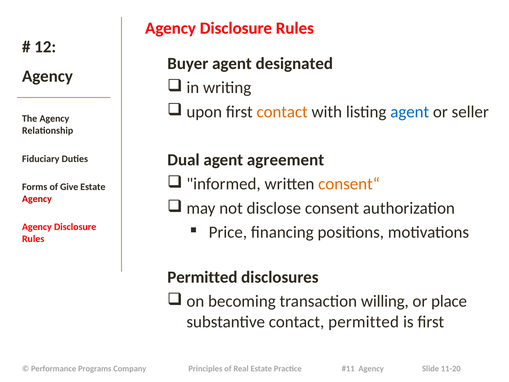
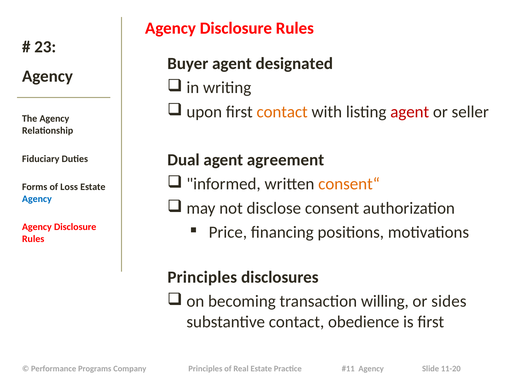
12: 12 -> 23
agent at (410, 112) colour: blue -> red
Give: Give -> Loss
Agency at (37, 199) colour: red -> blue
Permitted at (202, 277): Permitted -> Principles
place: place -> sides
contact permitted: permitted -> obedience
